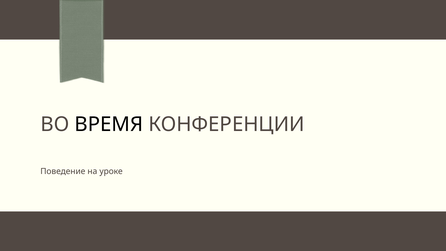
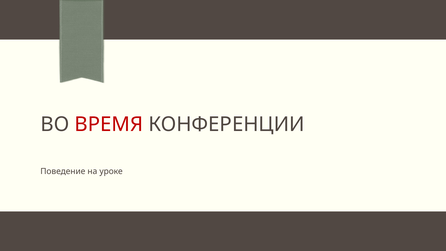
ВРЕМЯ colour: black -> red
